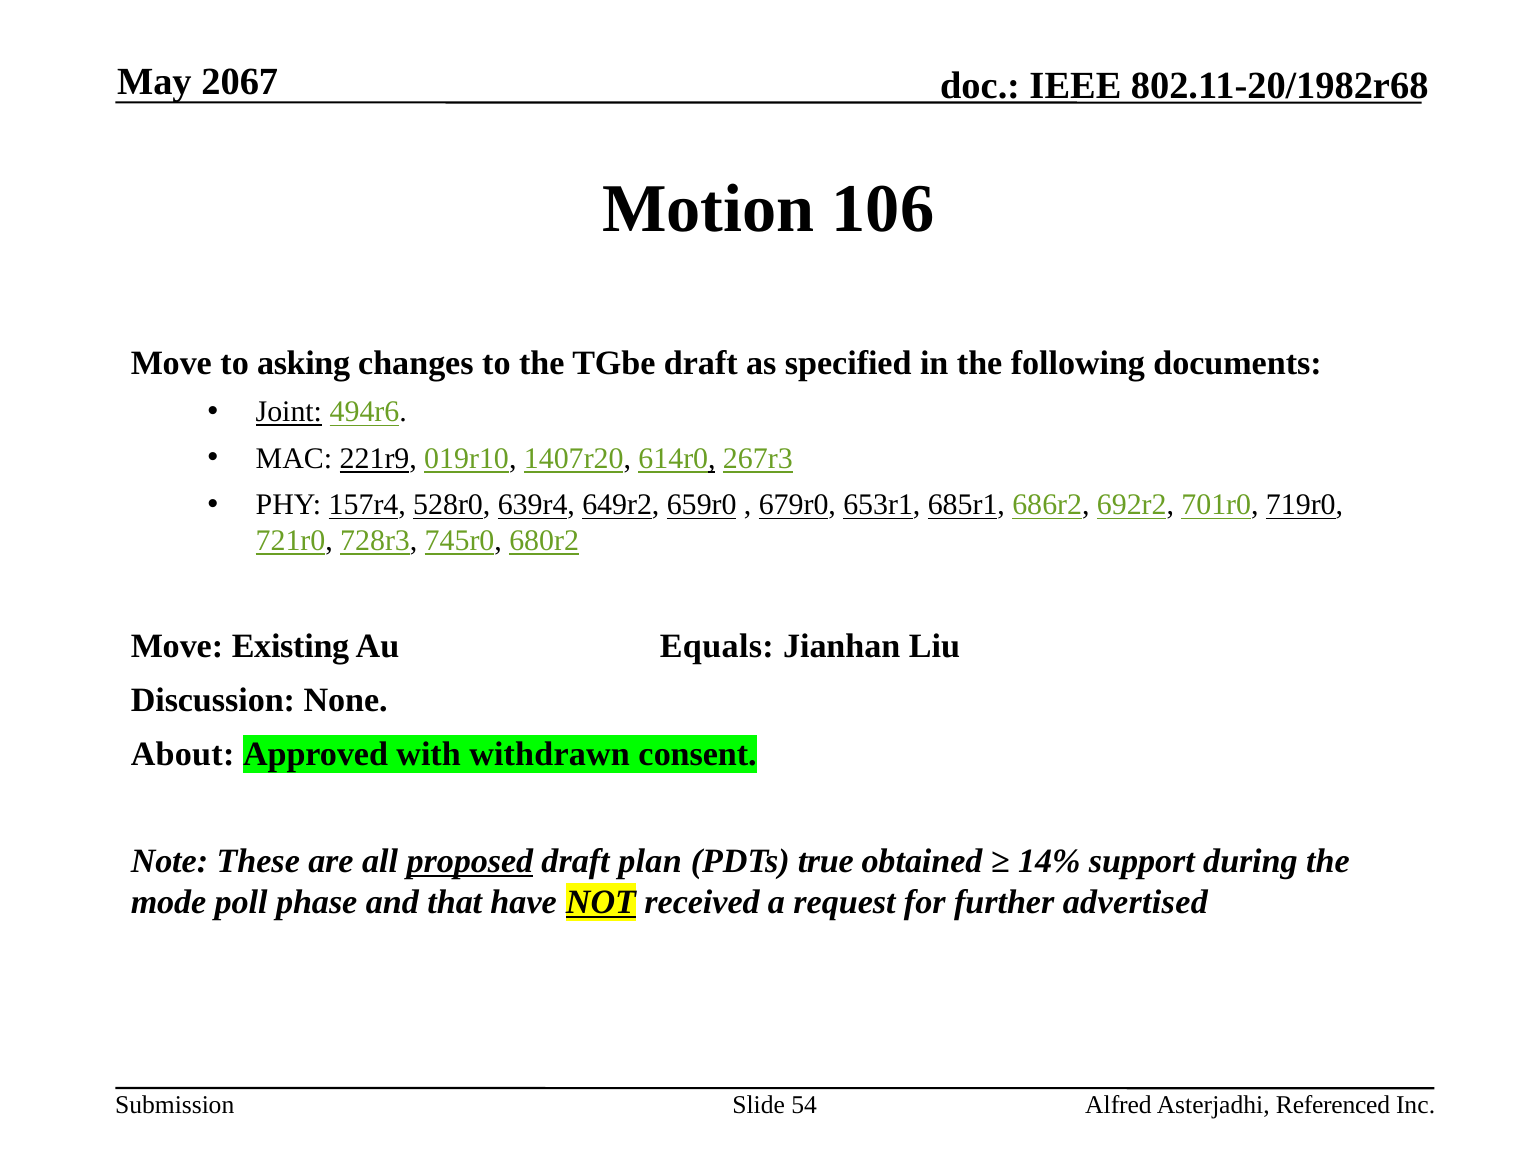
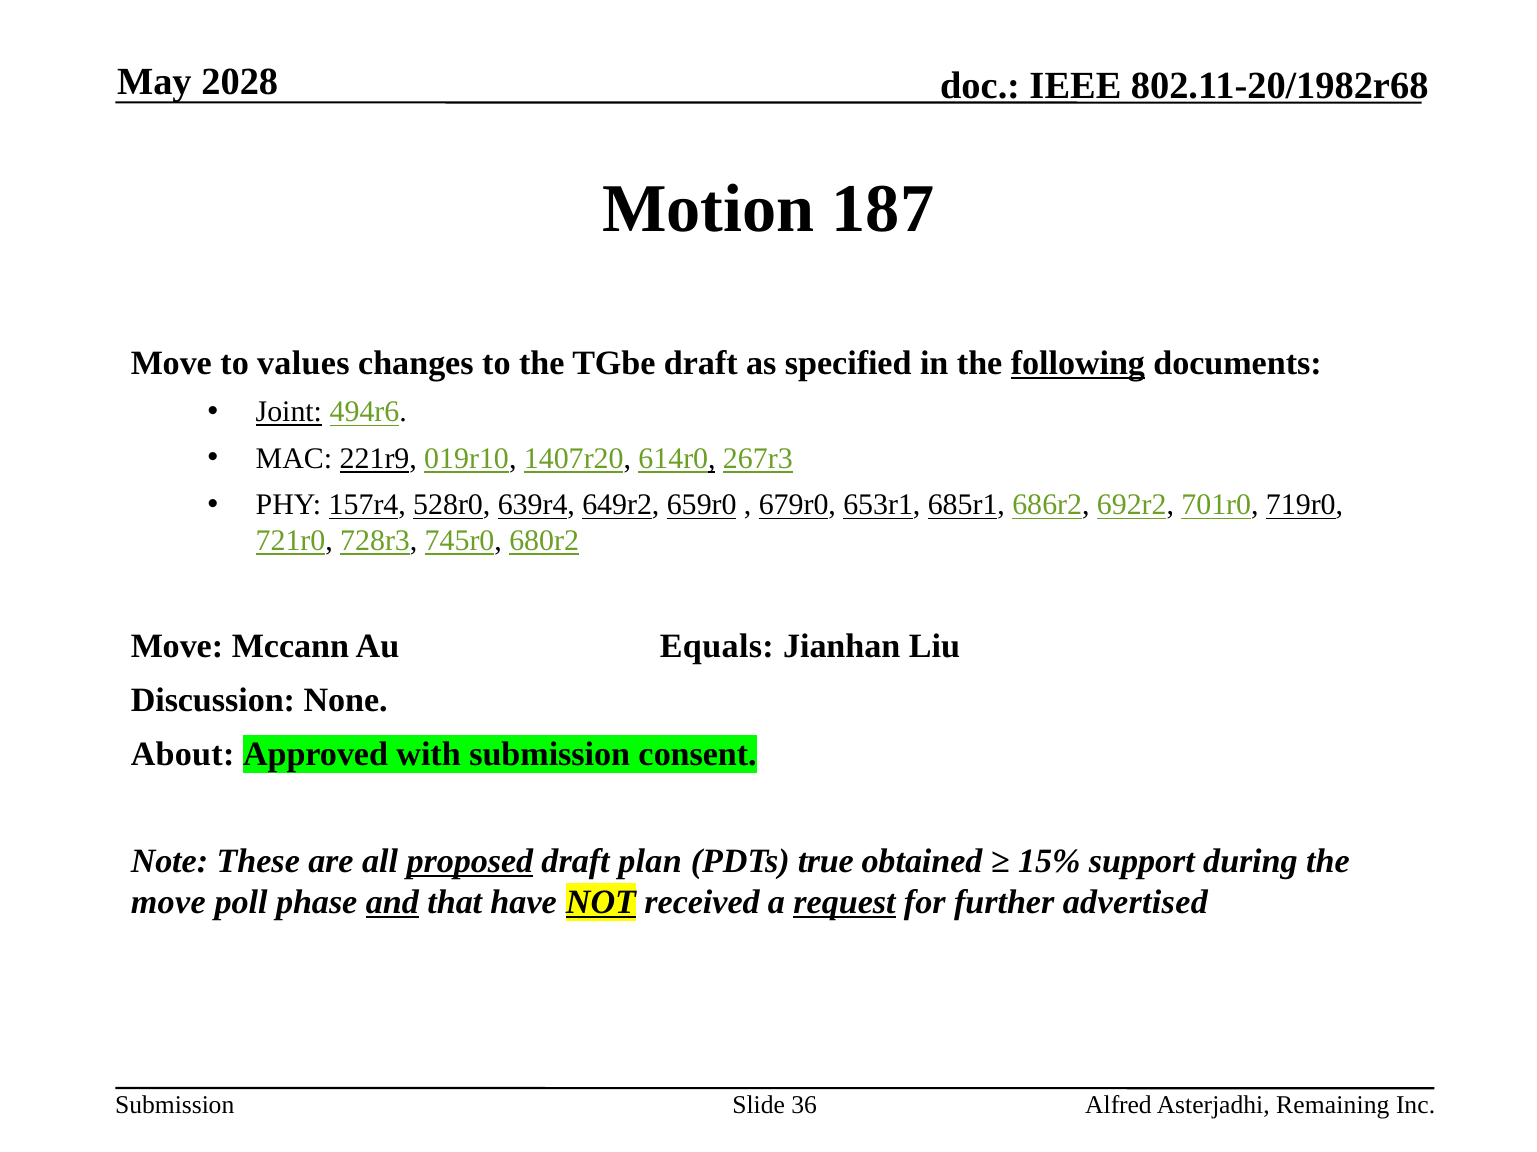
2067: 2067 -> 2028
106: 106 -> 187
asking: asking -> values
following underline: none -> present
Existing: Existing -> Mccann
with withdrawn: withdrawn -> submission
14%: 14% -> 15%
mode at (169, 903): mode -> move
and underline: none -> present
request underline: none -> present
54: 54 -> 36
Referenced: Referenced -> Remaining
